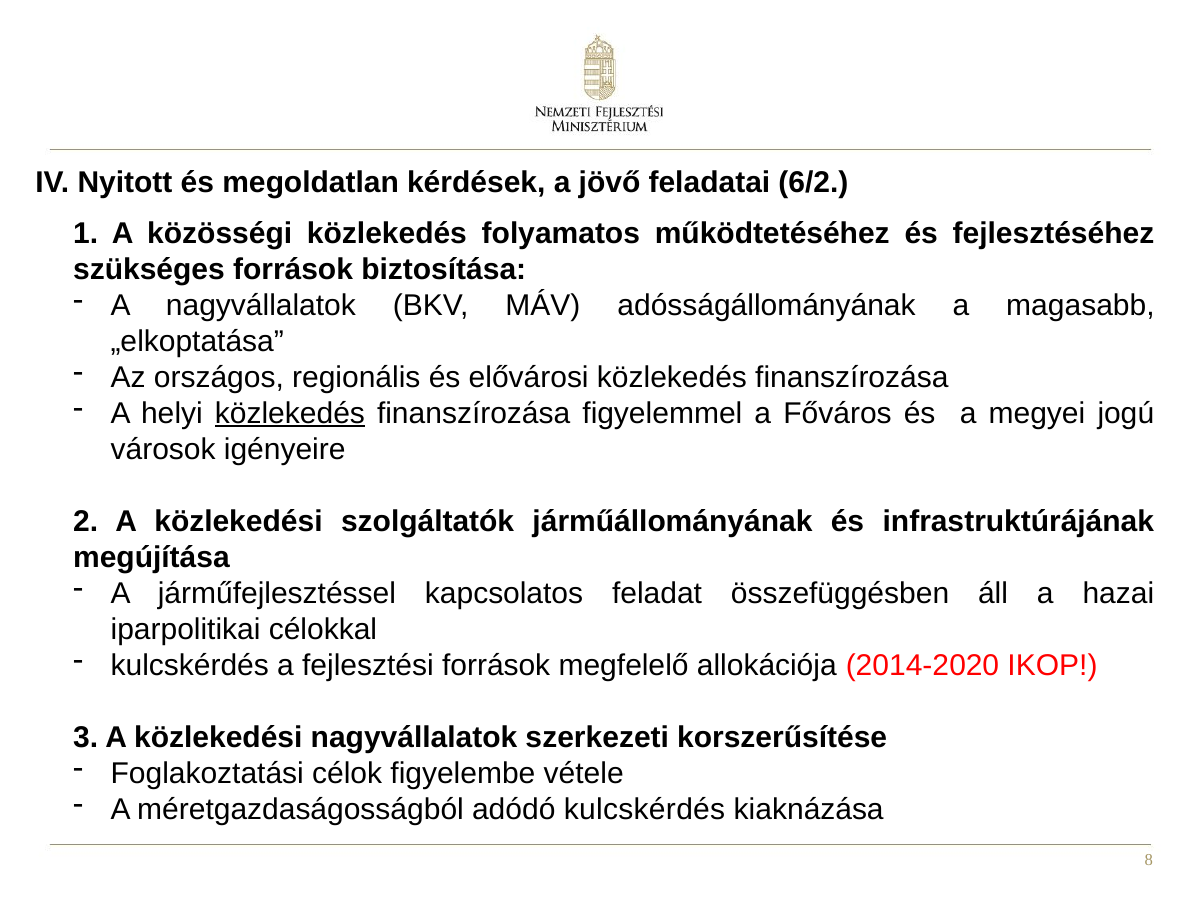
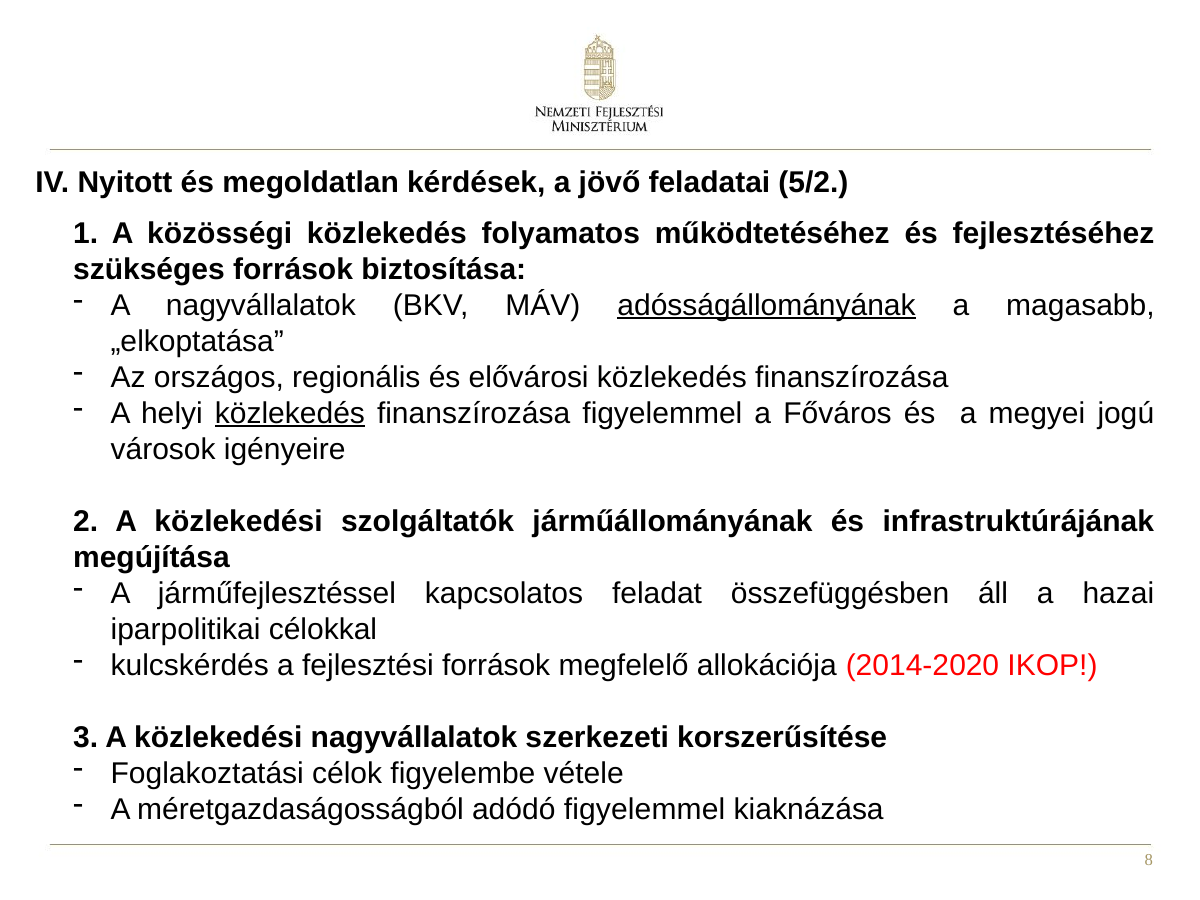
6/2: 6/2 -> 5/2
adósságállományának underline: none -> present
adódó kulcskérdés: kulcskérdés -> figyelemmel
